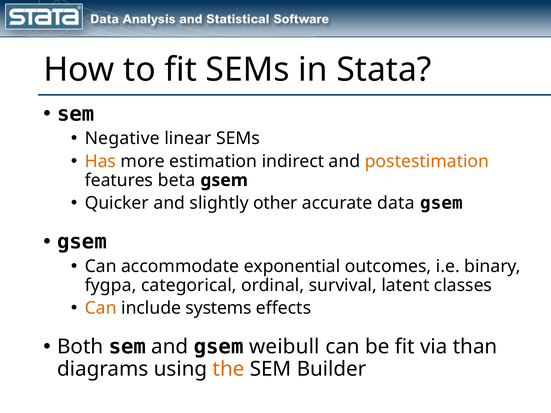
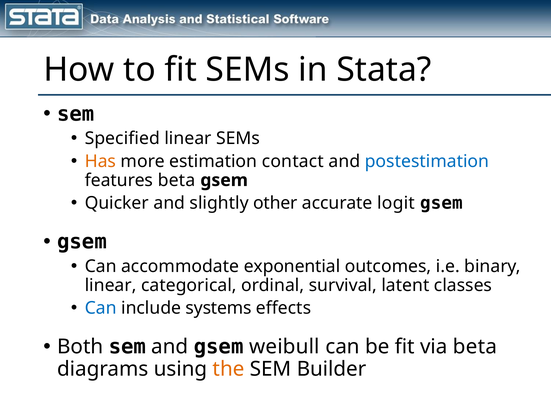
Negative: Negative -> Specified
indirect: indirect -> contact
postestimation colour: orange -> blue
data: data -> logit
fygpa at (111, 285): fygpa -> linear
Can at (101, 308) colour: orange -> blue
via than: than -> beta
